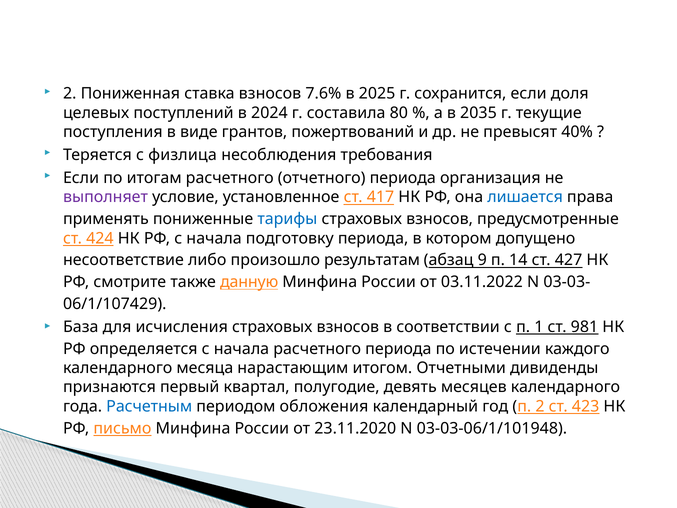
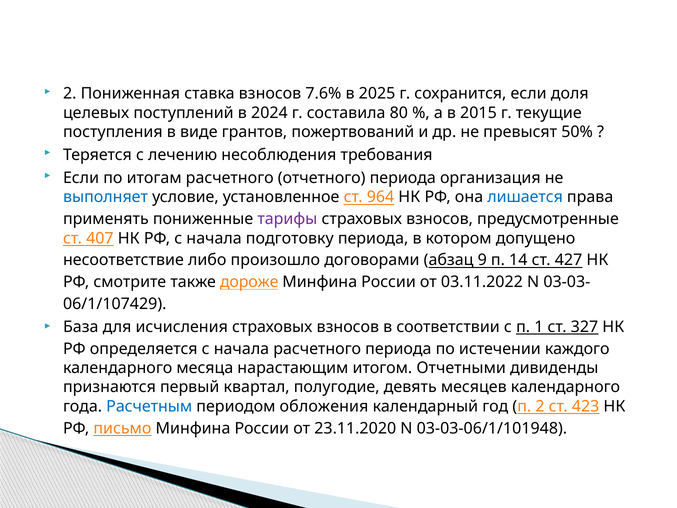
2035: 2035 -> 2015
40%: 40% -> 50%
физлица: физлица -> лечению
выполняет colour: purple -> blue
417: 417 -> 964
тарифы colour: blue -> purple
424: 424 -> 407
результатам: результатам -> договорами
данную: данную -> дороже
981: 981 -> 327
